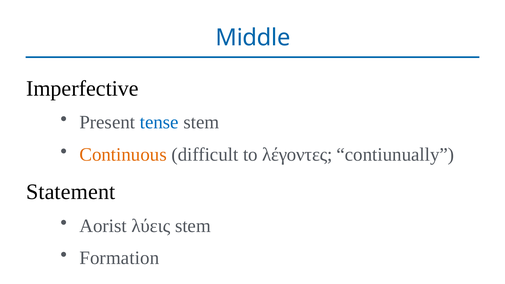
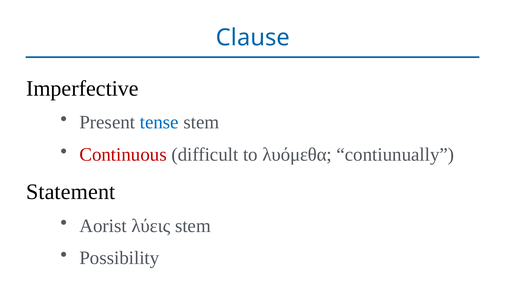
Middle: Middle -> Clause
Continuous colour: orange -> red
λέγοντες: λέγοντες -> λυόμεθα
Formation: Formation -> Possibility
